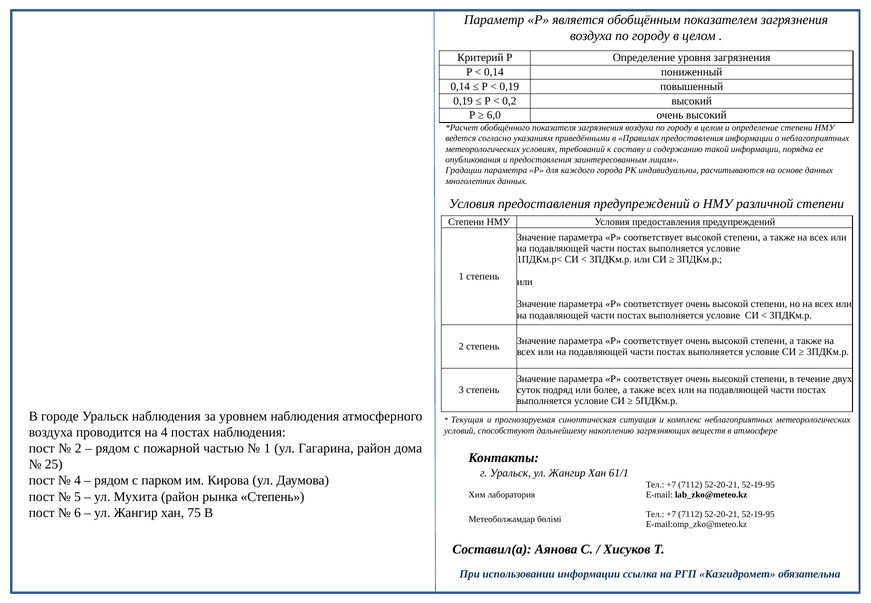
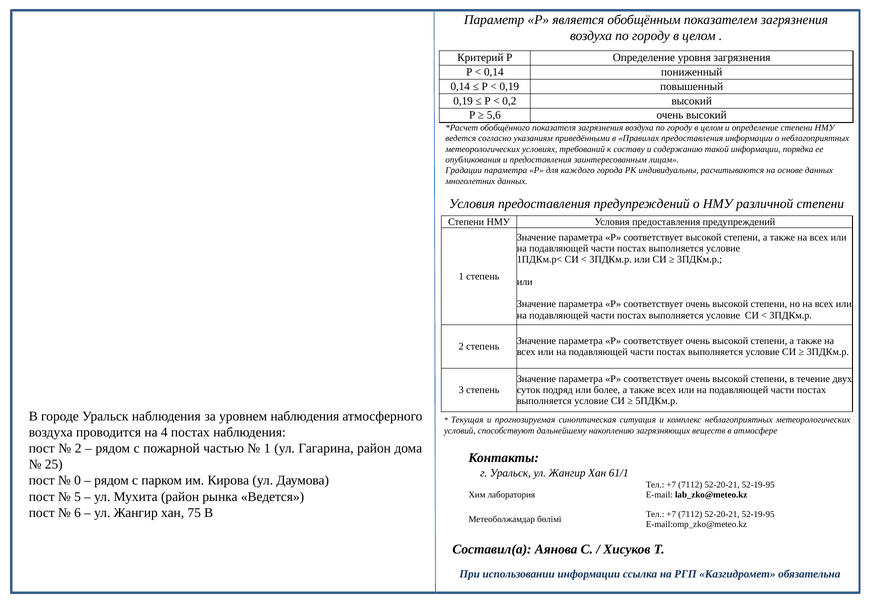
6,0: 6,0 -> 5,6
4 at (77, 481): 4 -> 0
рынка Степень: Степень -> Ведется
